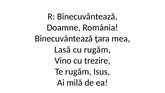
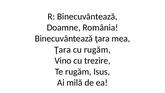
Lasă at (63, 50): Lasă -> Ţara
